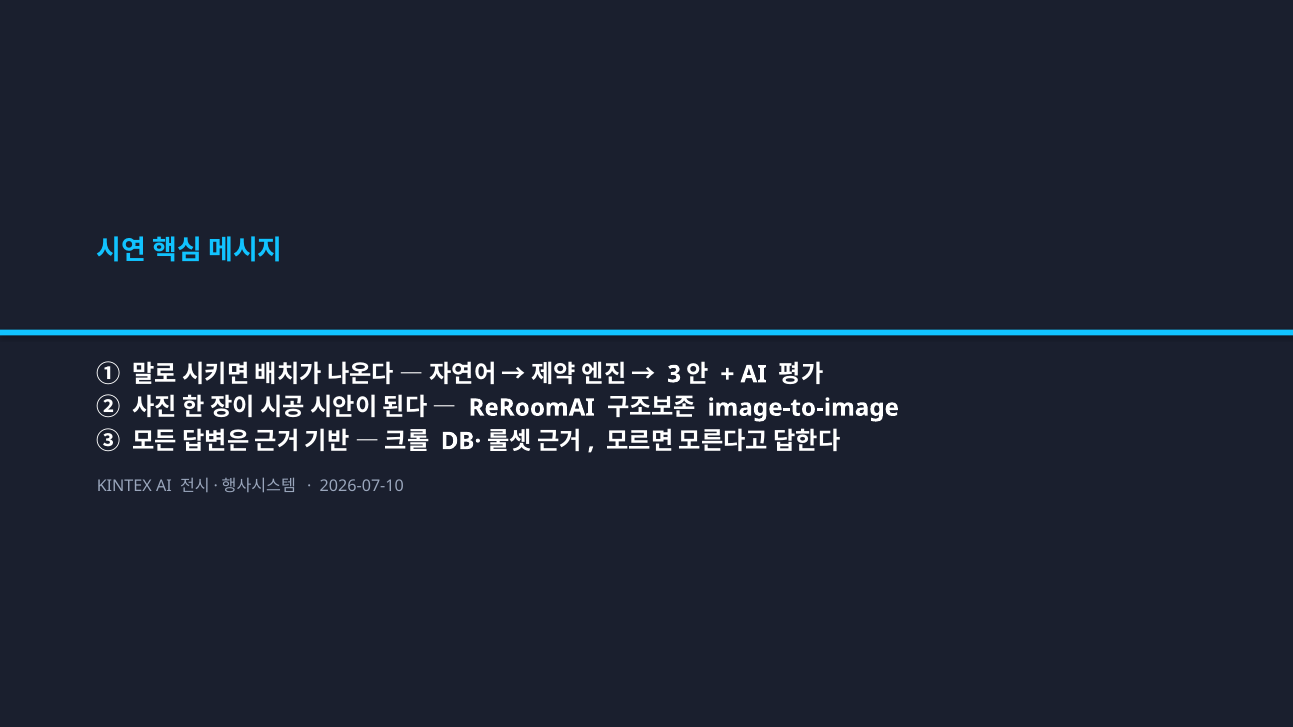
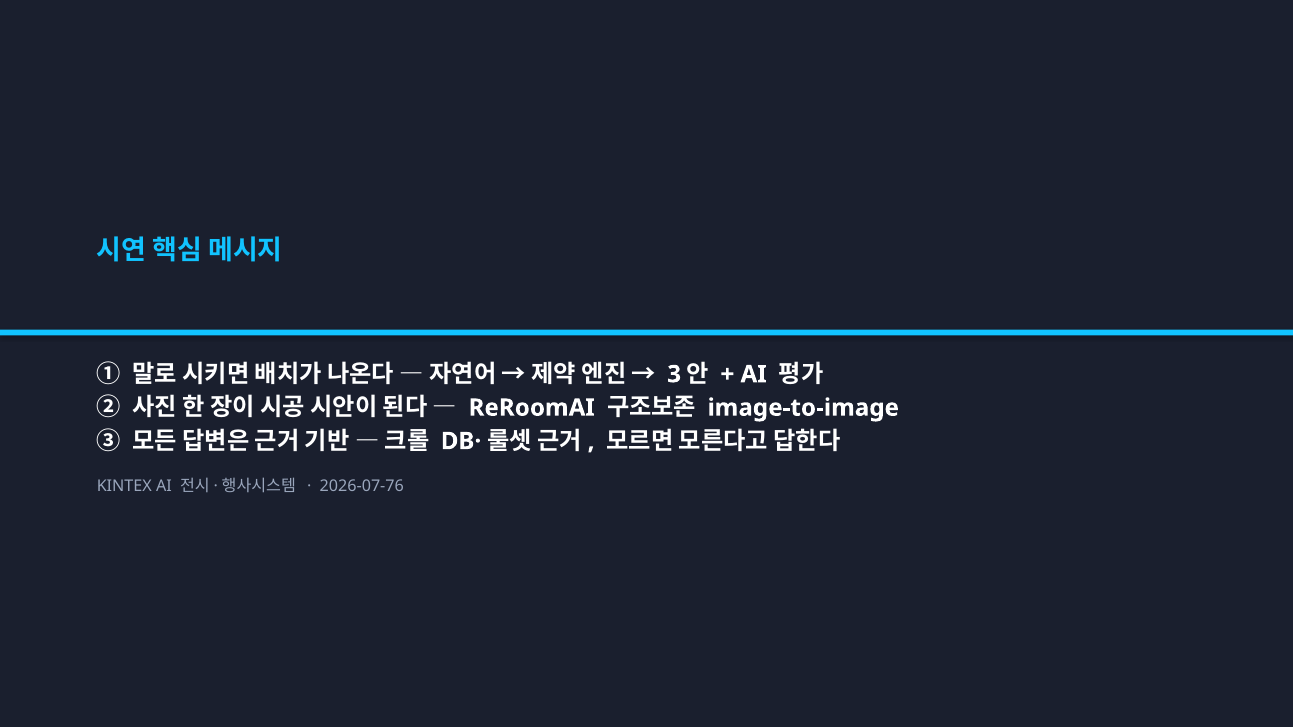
2026-07-10: 2026-07-10 -> 2026-07-76
